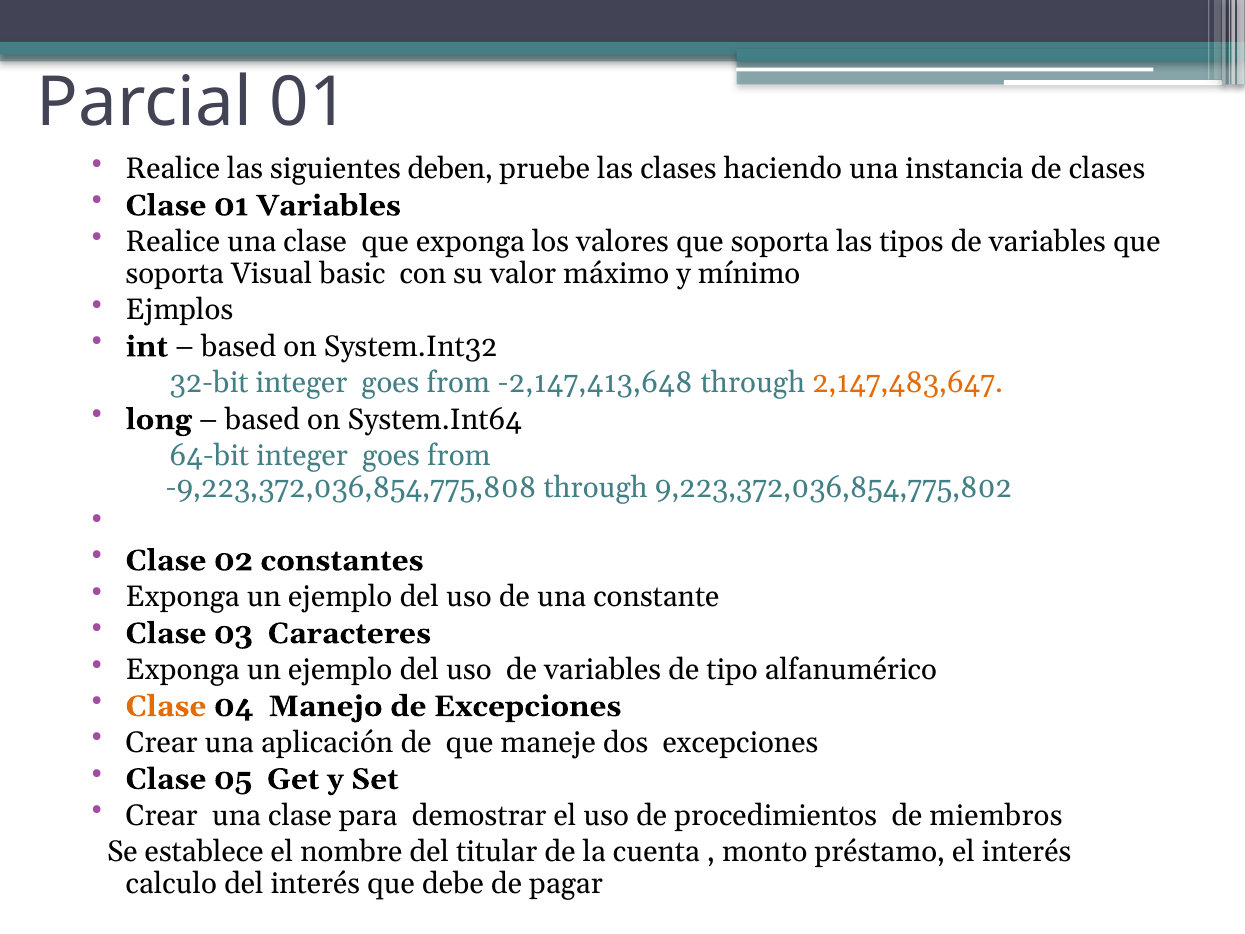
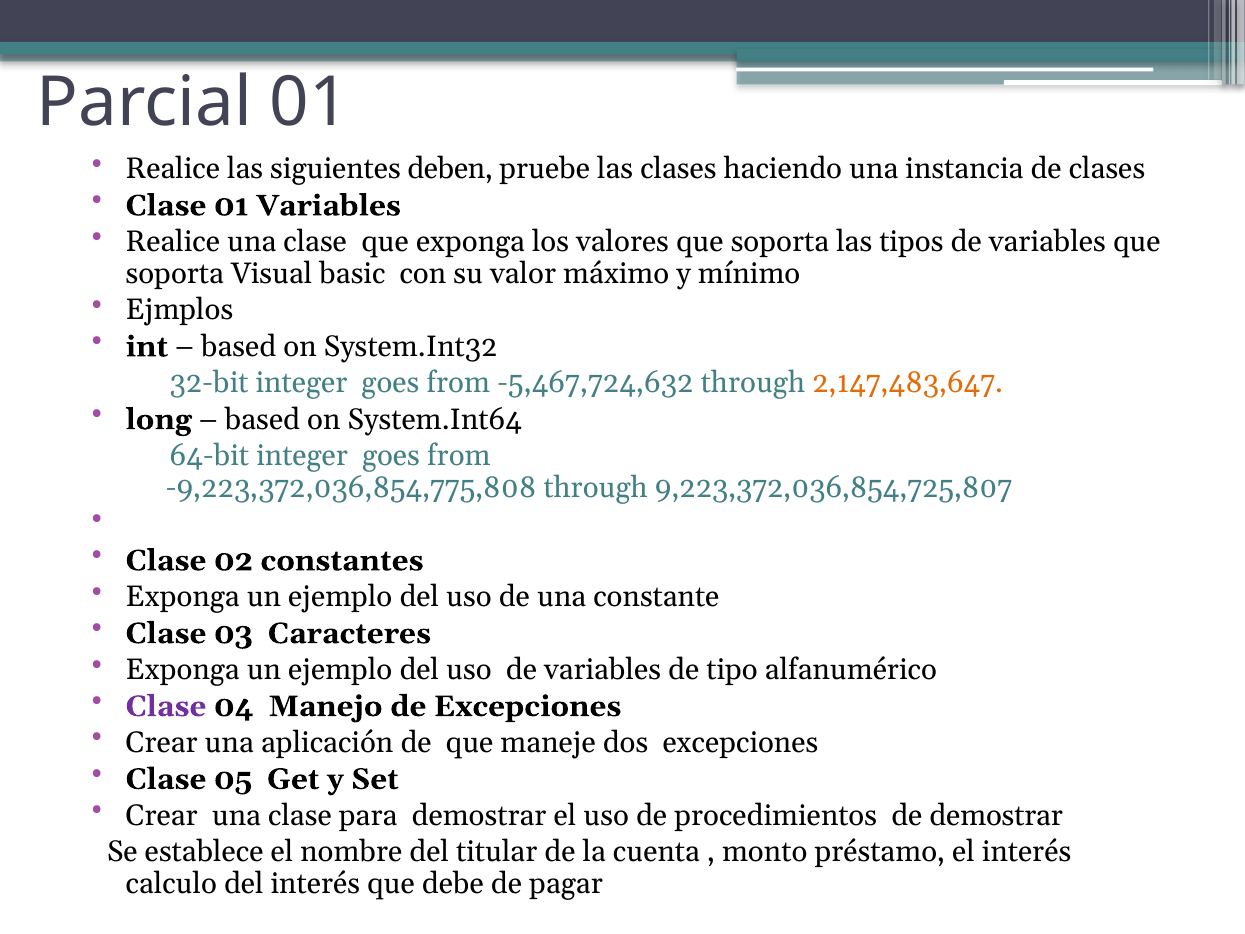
-2,147,413,648: -2,147,413,648 -> -5,467,724,632
9,223,372,036,854,775,802: 9,223,372,036,854,775,802 -> 9,223,372,036,854,725,807
Clase at (166, 706) colour: orange -> purple
de miembros: miembros -> demostrar
